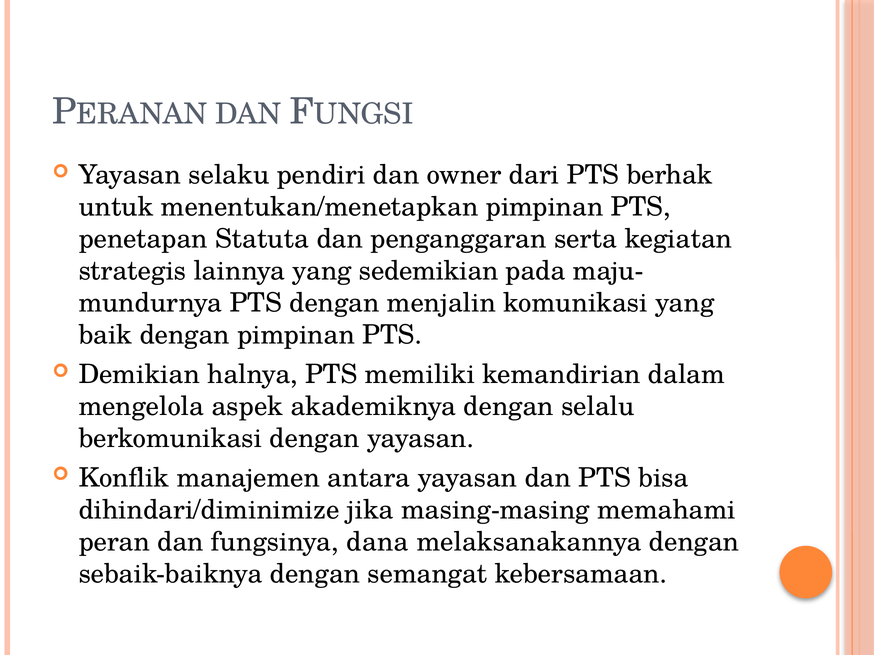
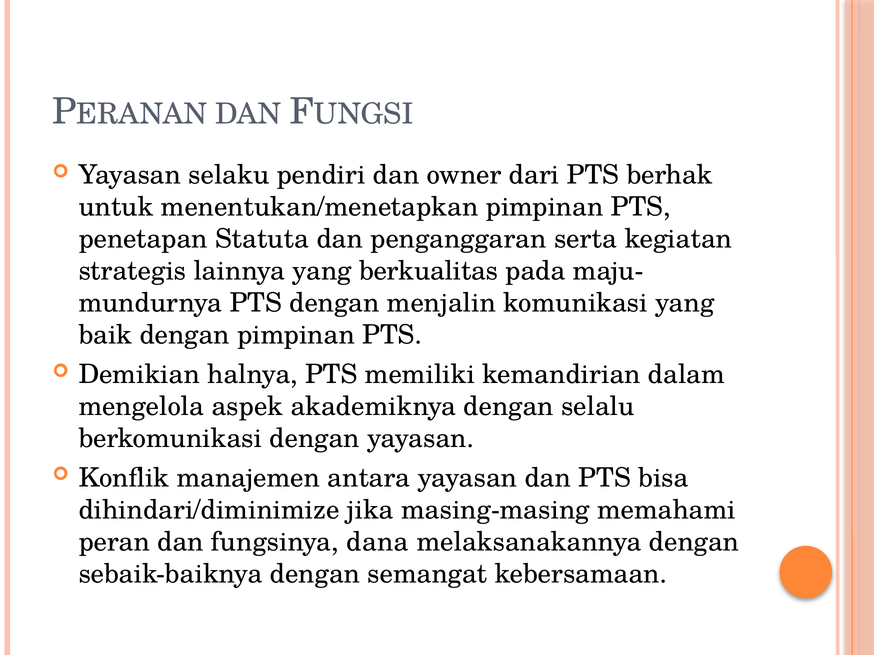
sedemikian: sedemikian -> berkualitas
